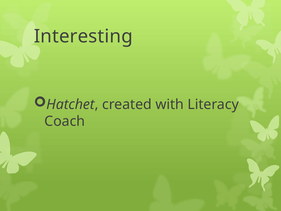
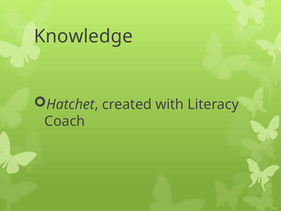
Interesting: Interesting -> Knowledge
